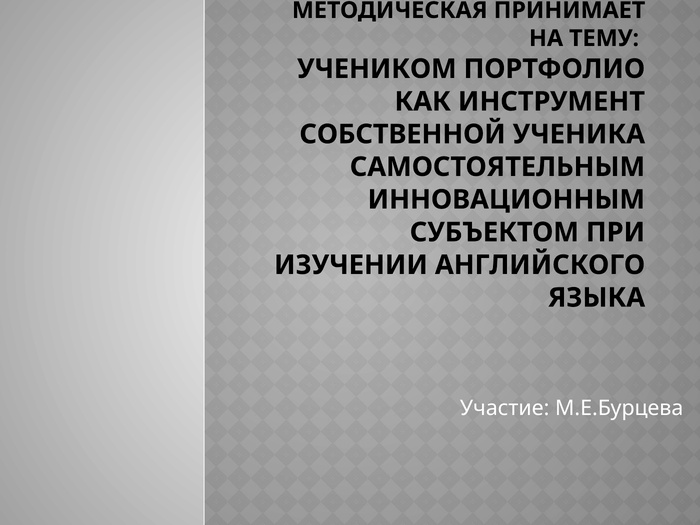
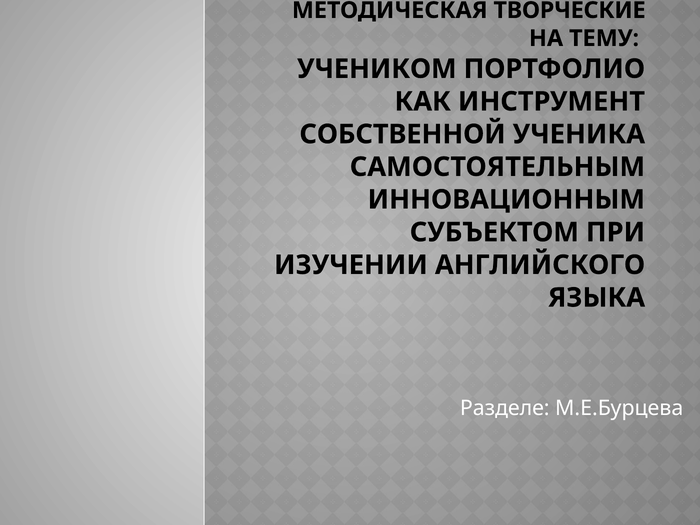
ПРИНИМАЕТ: ПРИНИМАЕТ -> ТВОРЧЕСКИЕ
Участие: Участие -> Разделе
